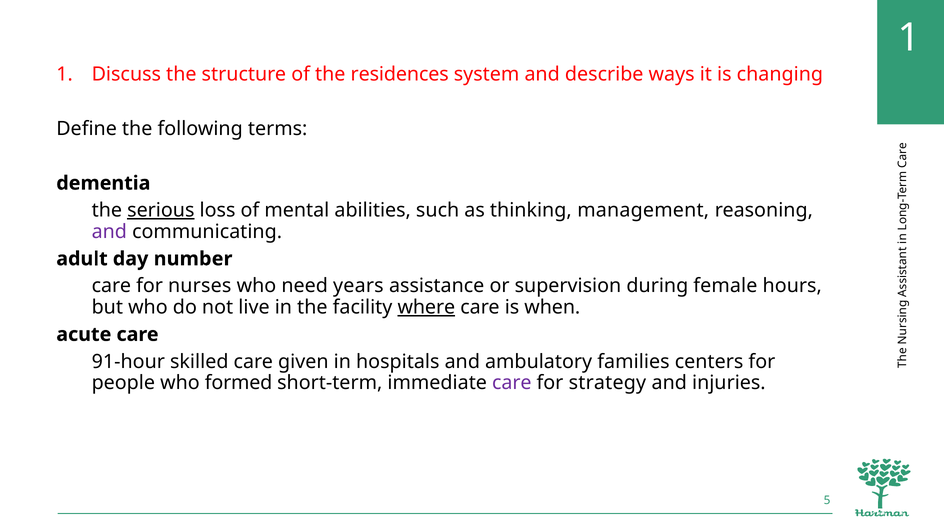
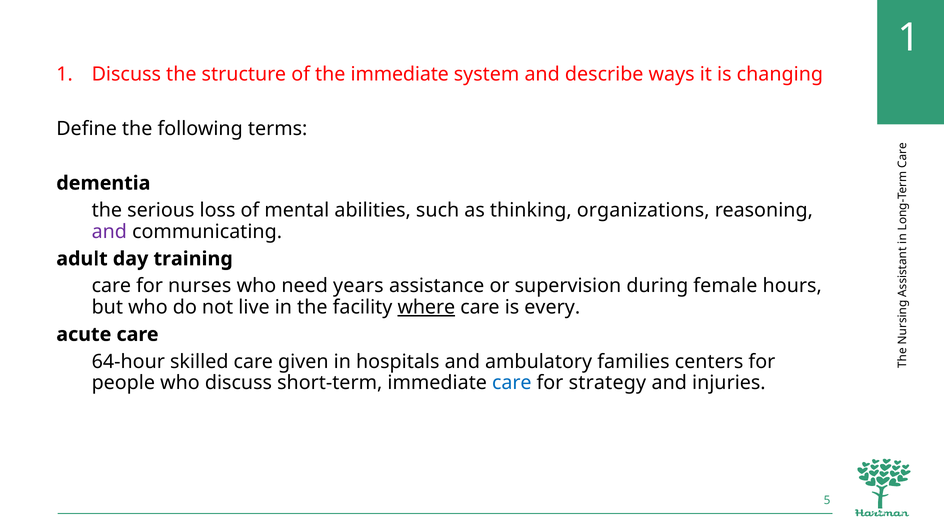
the residences: residences -> immediate
serious underline: present -> none
management: management -> organizations
number: number -> training
when: when -> every
91-hour: 91-hour -> 64-hour
who formed: formed -> discuss
care at (512, 383) colour: purple -> blue
